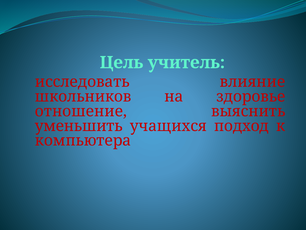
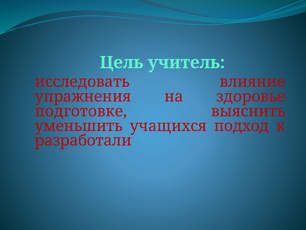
школьников: школьников -> упражнения
отношение: отношение -> подготовке
компьютера: компьютера -> разработали
